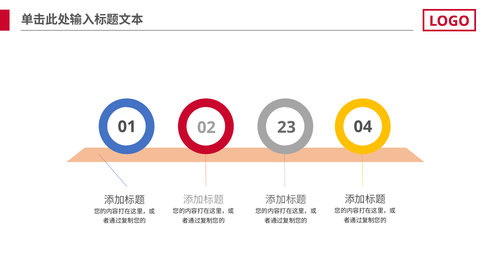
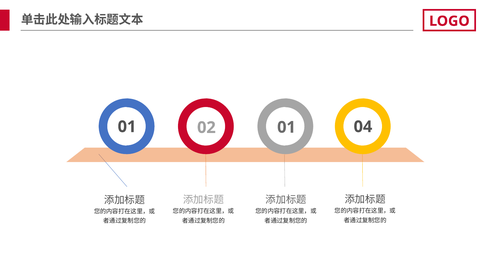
01 23: 23 -> 01
